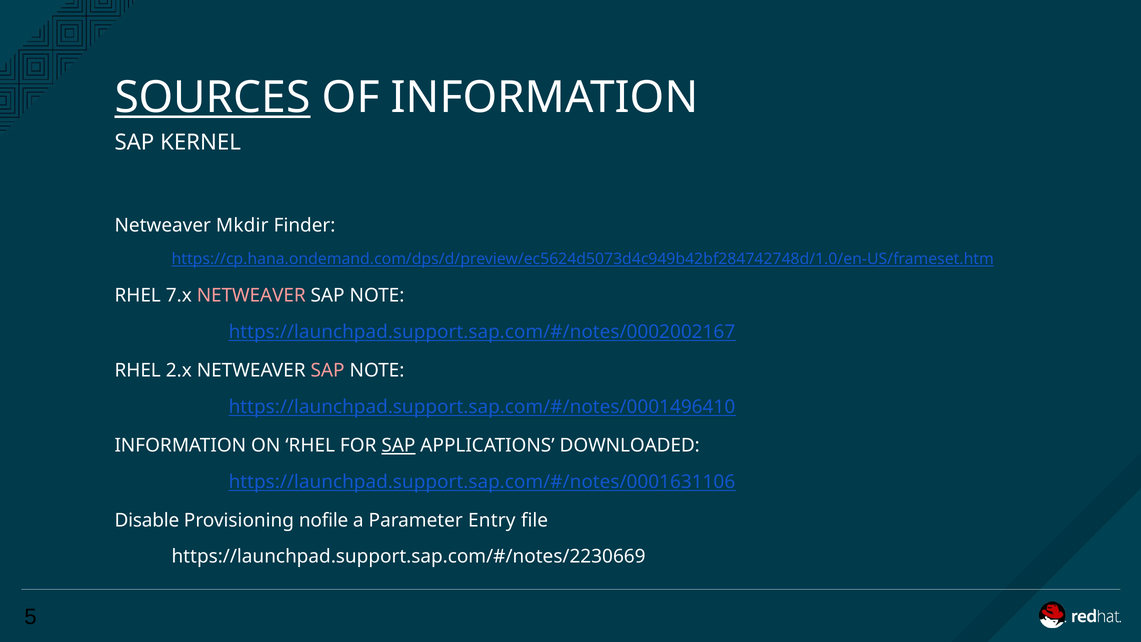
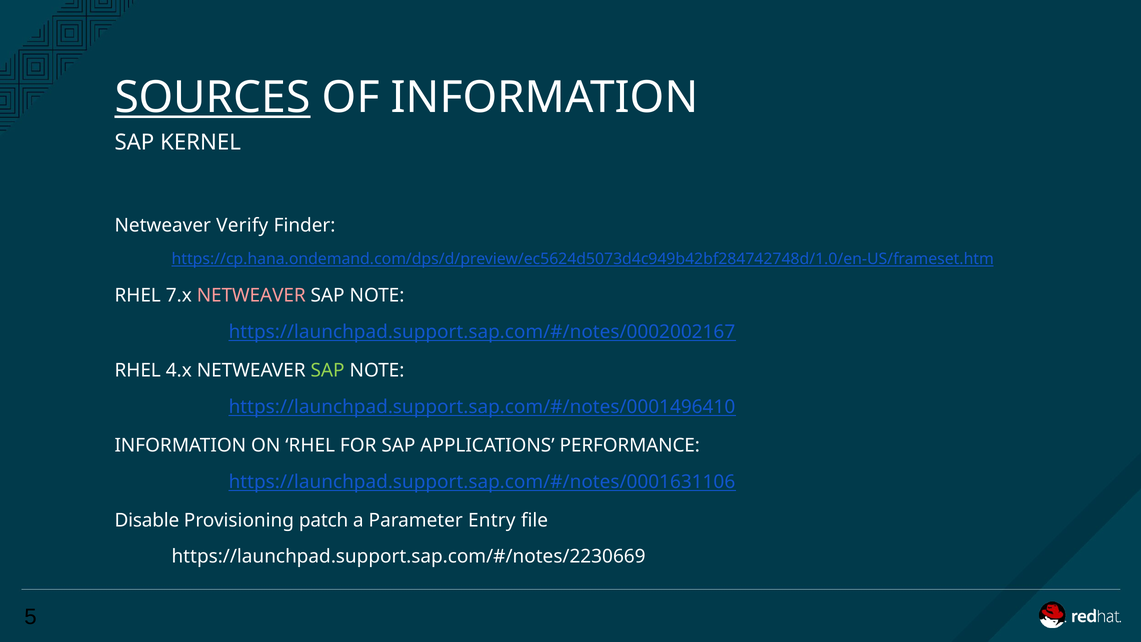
Mkdir: Mkdir -> Verify
2.x: 2.x -> 4.x
SAP at (328, 370) colour: pink -> light green
SAP at (398, 446) underline: present -> none
DOWNLOADED: DOWNLOADED -> PERFORMANCE
nofile: nofile -> patch
